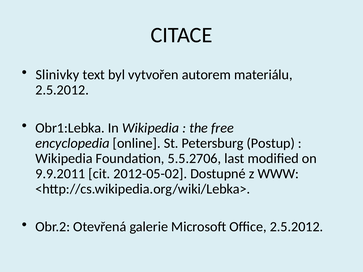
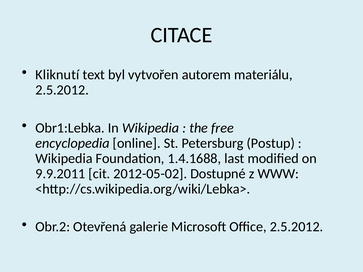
Slinivky: Slinivky -> Kliknutí
5.5.2706: 5.5.2706 -> 1.4.1688
